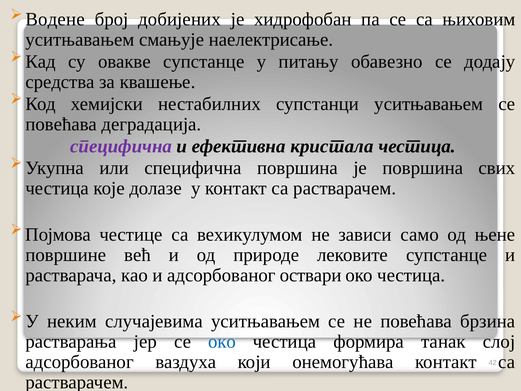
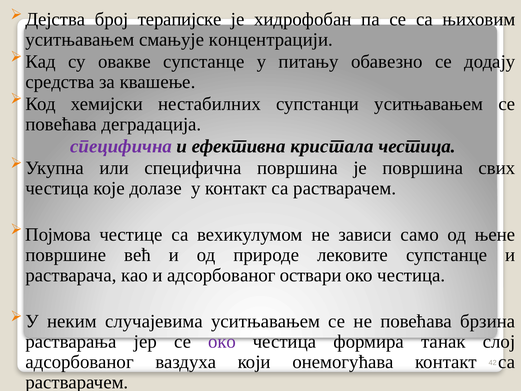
Водене: Водене -> Дејства
добијених: добијених -> терапијске
наелектрисање: наелектрисање -> концентрацији
око at (222, 341) colour: blue -> purple
